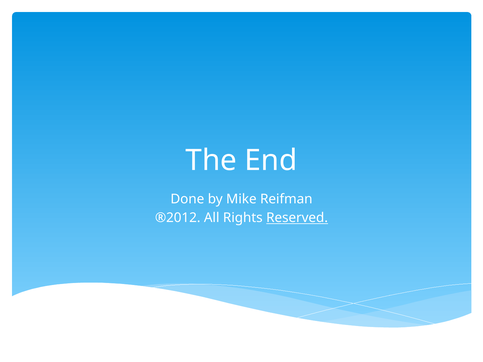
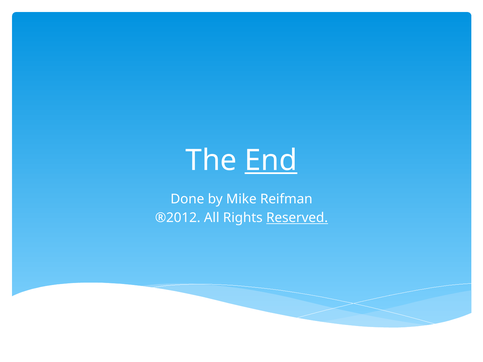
End underline: none -> present
